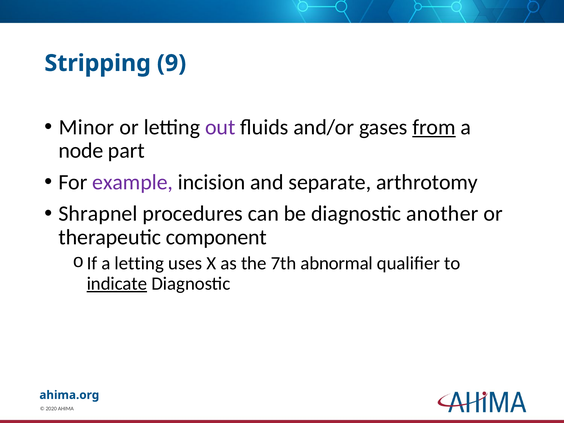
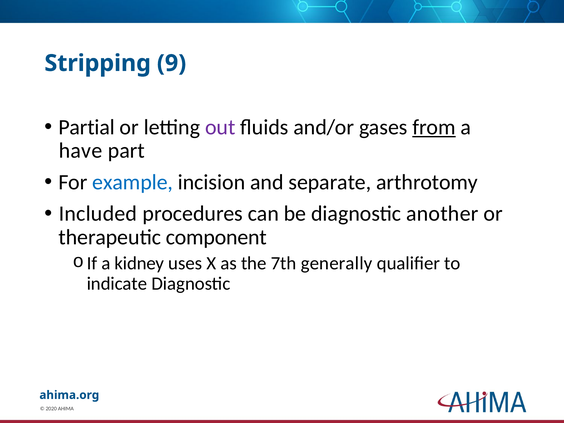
Minor: Minor -> Partial
node: node -> have
example colour: purple -> blue
Shrapnel: Shrapnel -> Included
a letting: letting -> kidney
abnormal: abnormal -> generally
indicate underline: present -> none
